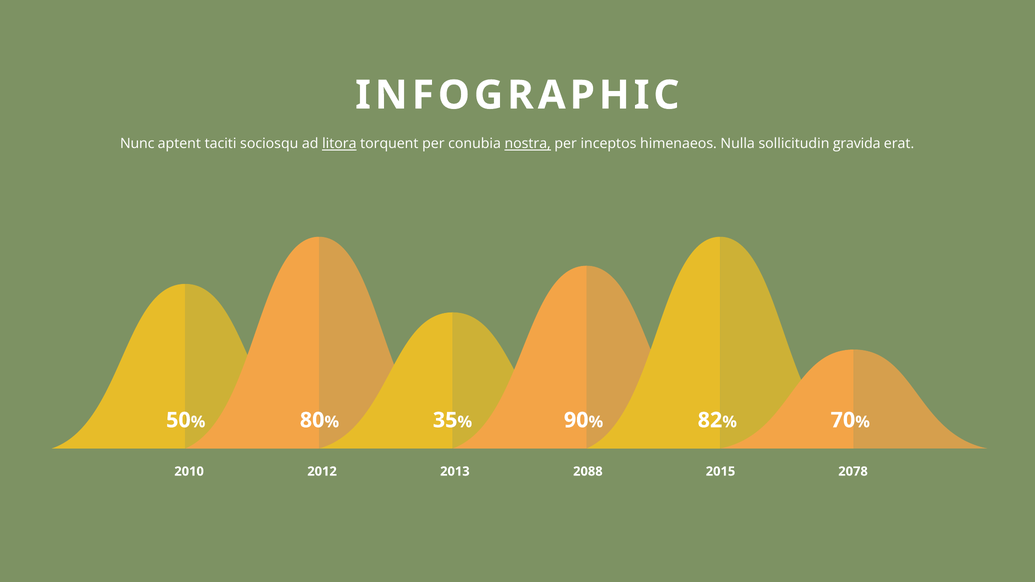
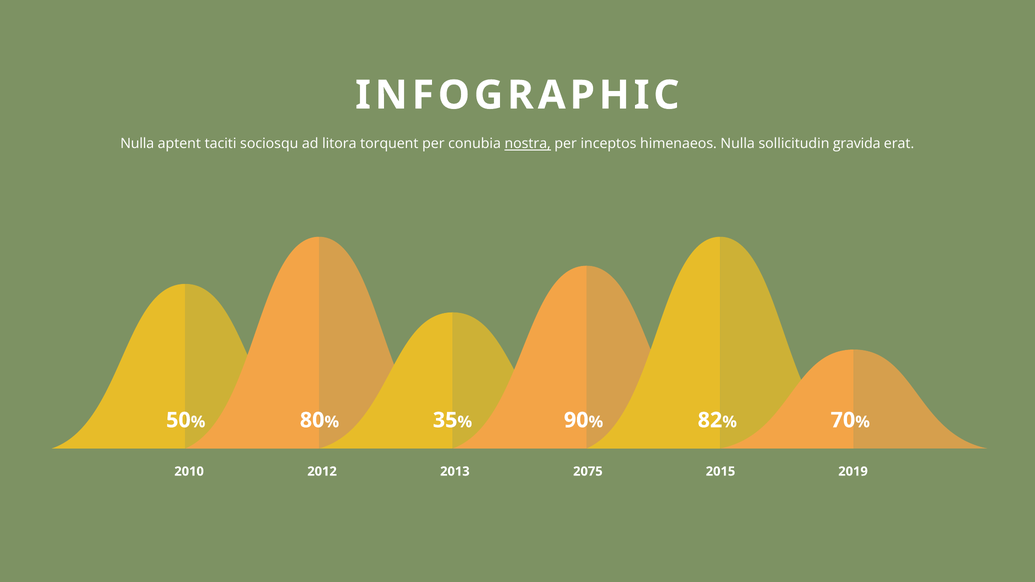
Nunc at (137, 144): Nunc -> Nulla
litora underline: present -> none
2088: 2088 -> 2075
2078: 2078 -> 2019
